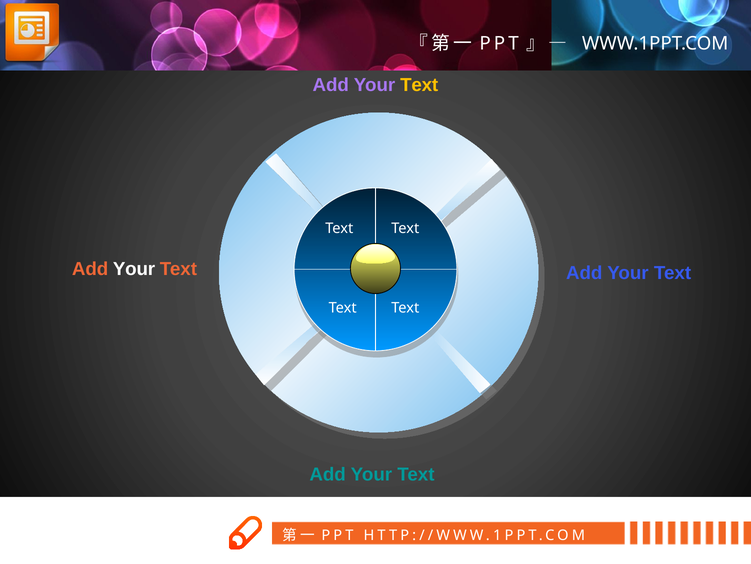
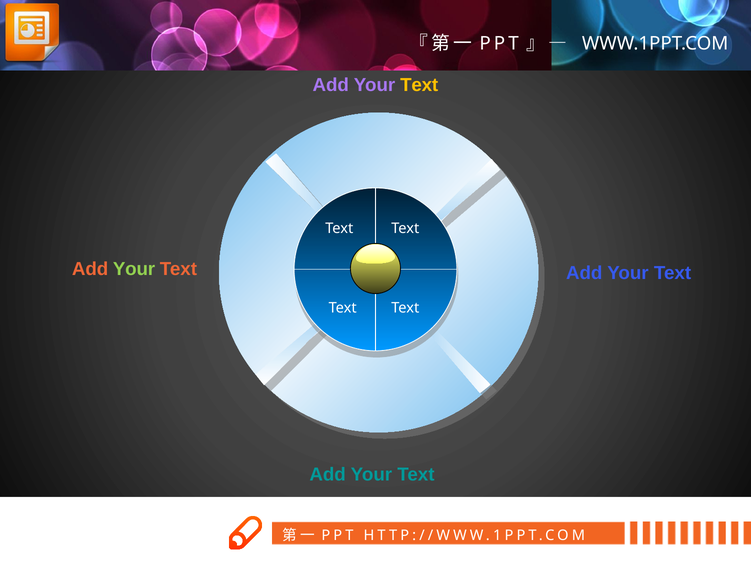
Your at (134, 269) colour: white -> light green
